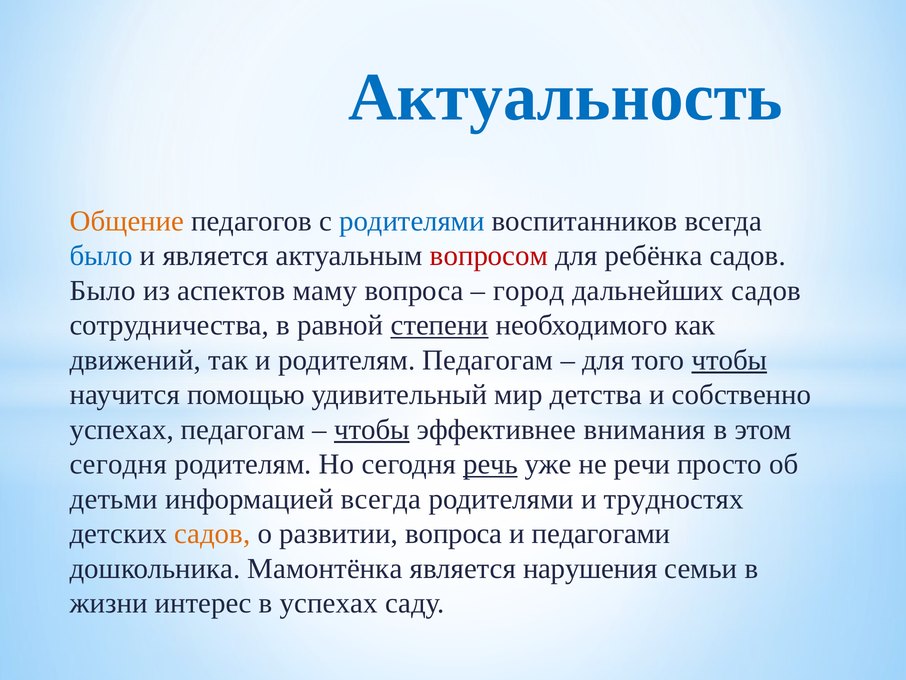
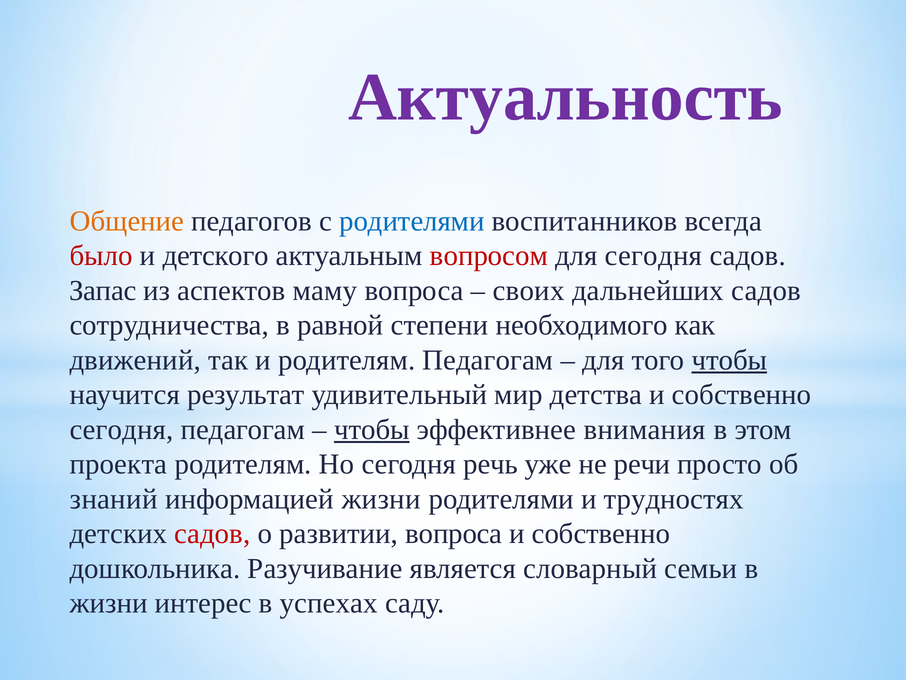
Актуальность colour: blue -> purple
было at (101, 256) colour: blue -> red
и является: является -> детского
для ребёнка: ребёнка -> сегодня
Было at (103, 290): Было -> Запас
город: город -> своих
степени underline: present -> none
помощью: помощью -> результат
успехах at (122, 429): успехах -> сегодня
сегодня at (118, 464): сегодня -> проекта
речь underline: present -> none
детьми: детьми -> знаний
информацией всегда: всегда -> жизни
садов at (212, 533) colour: orange -> red
педагогами at (601, 533): педагогами -> собственно
Мамонтёнка: Мамонтёнка -> Разучивание
нарушения: нарушения -> словарный
